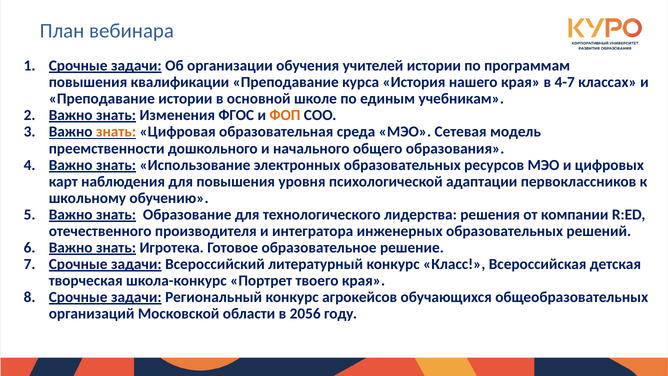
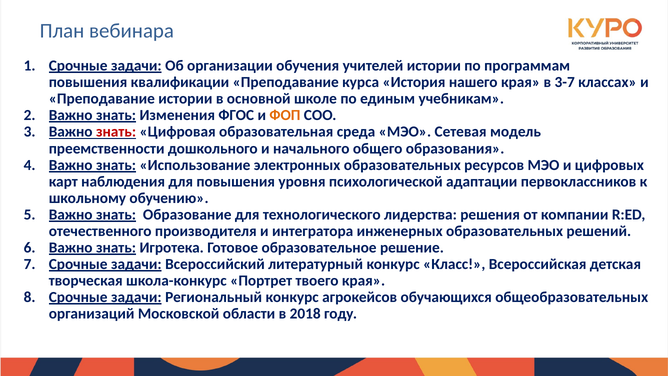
4-7: 4-7 -> 3-7
знать at (116, 132) colour: orange -> red
2056: 2056 -> 2018
